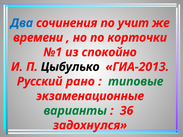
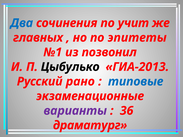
времени: времени -> главных
корточки: корточки -> эпитеты
спокойно: спокойно -> позвонил
типовые colour: green -> blue
варианты colour: green -> purple
задохнулся: задохнулся -> драматург
